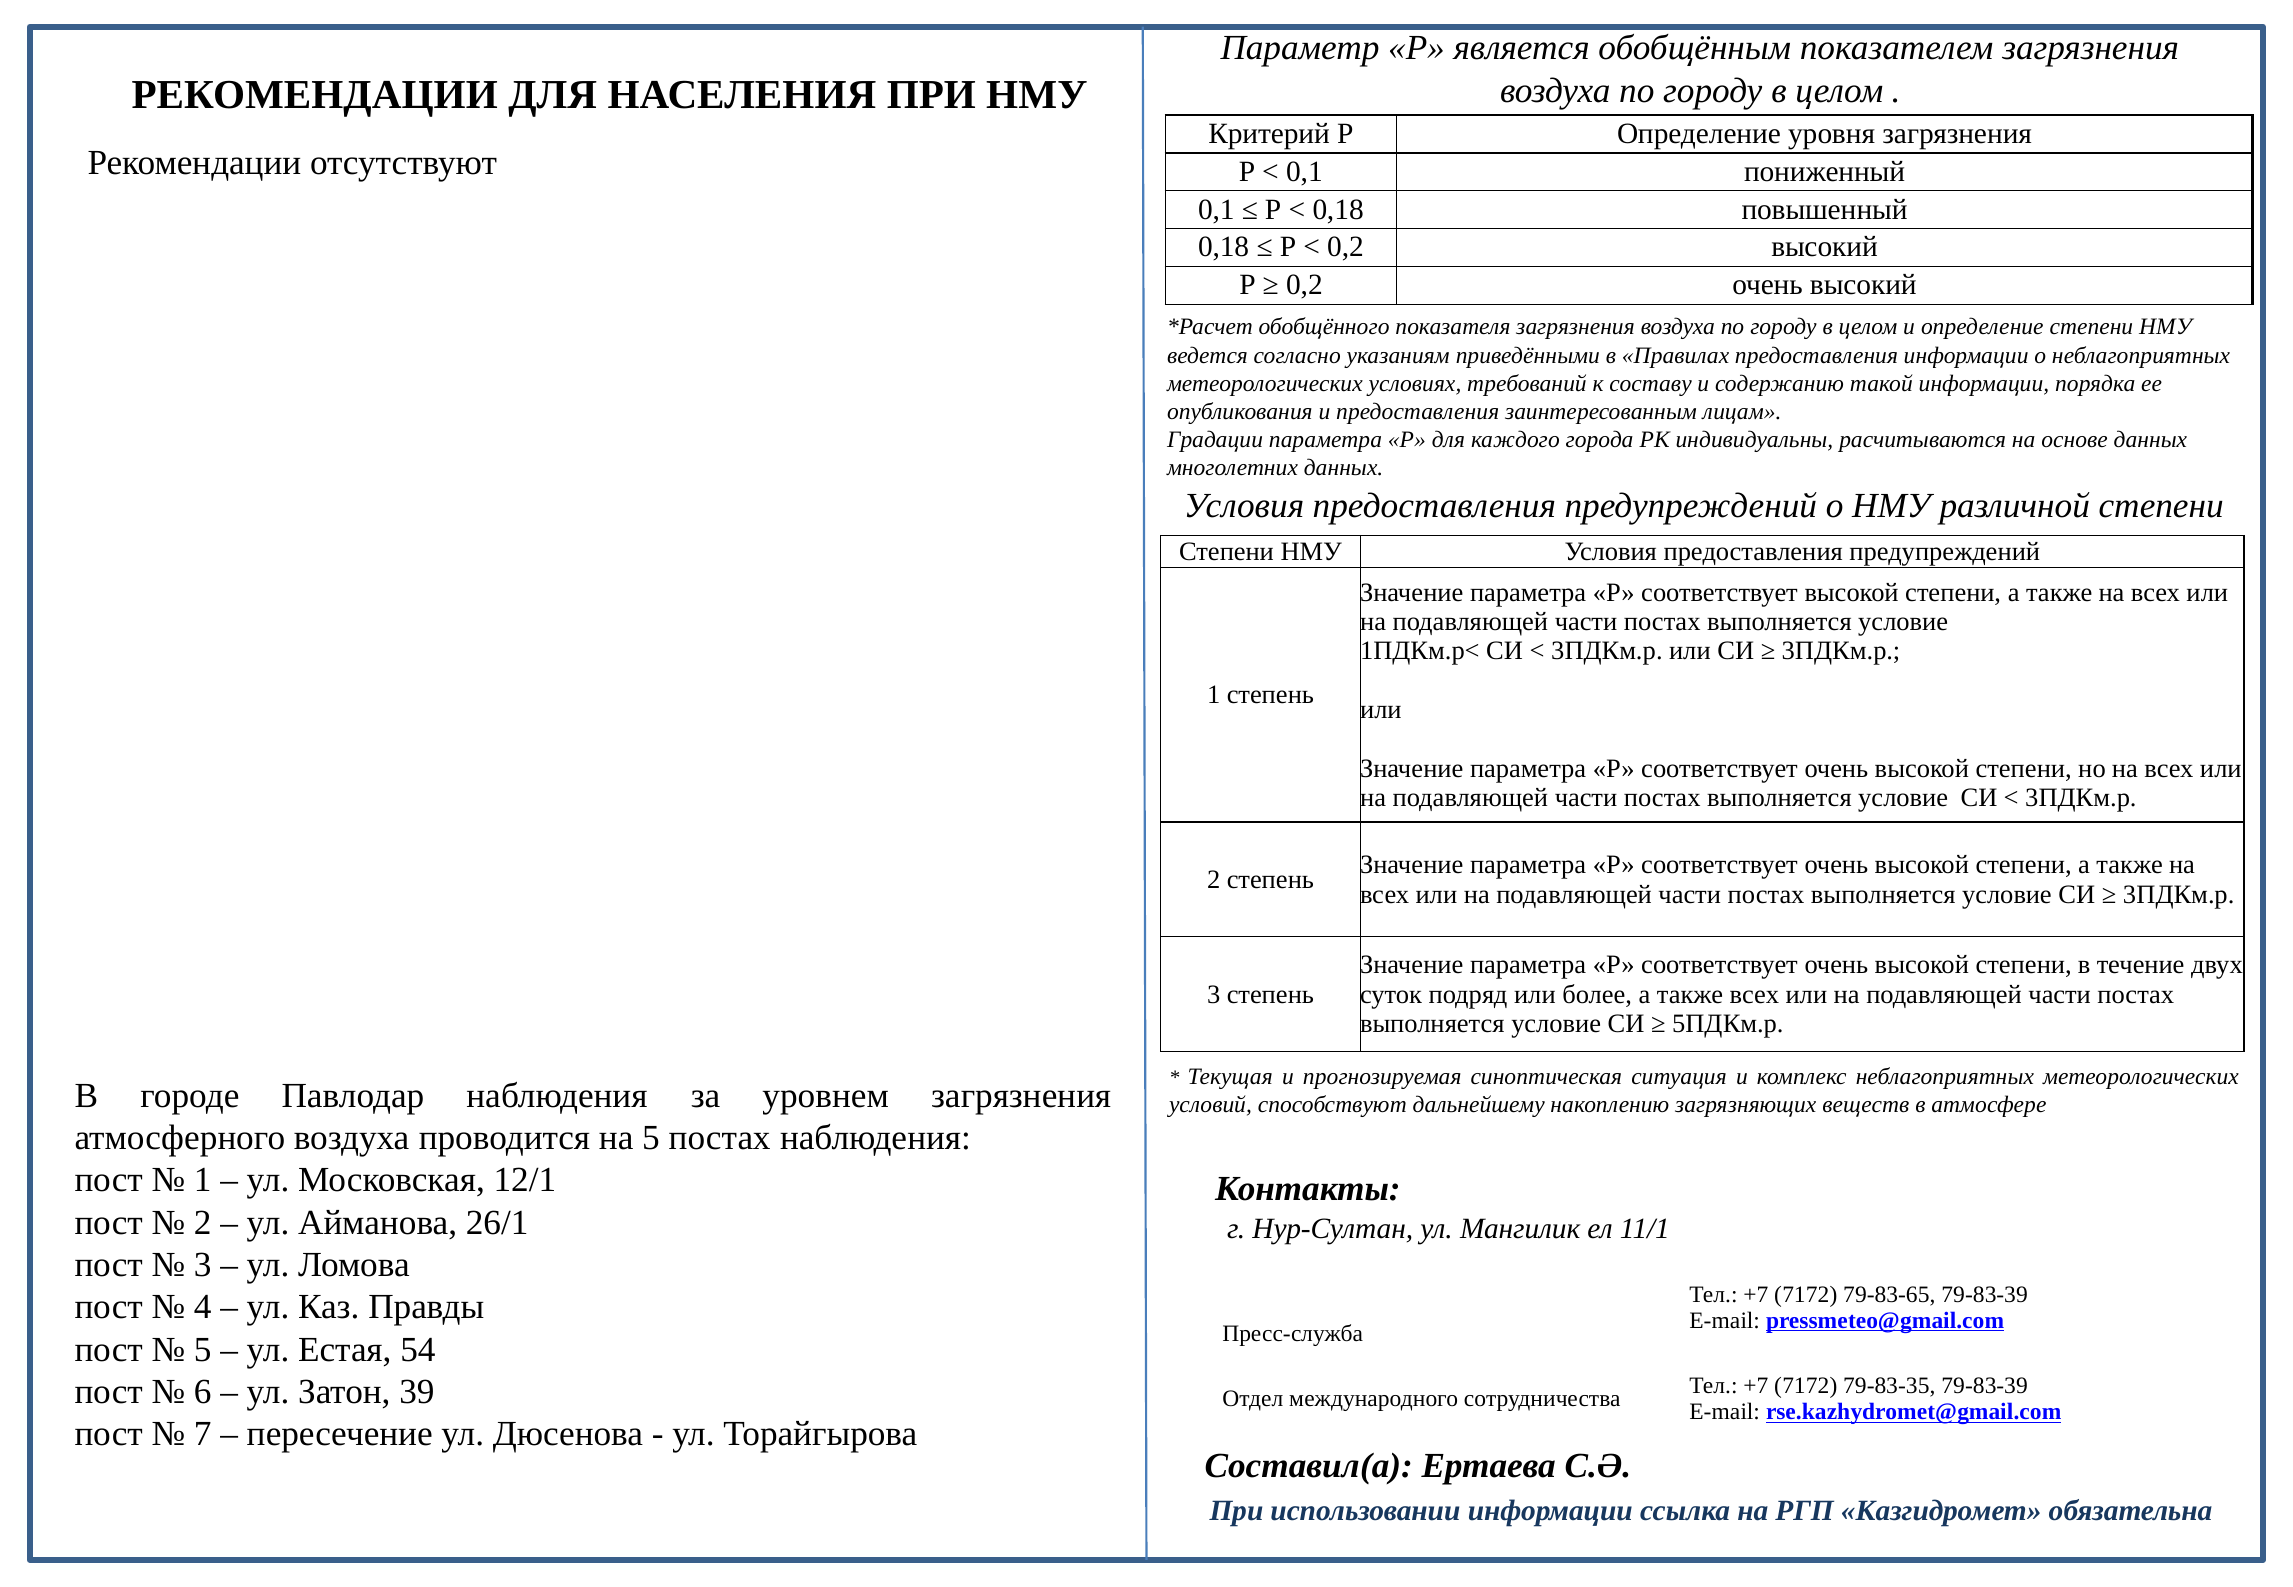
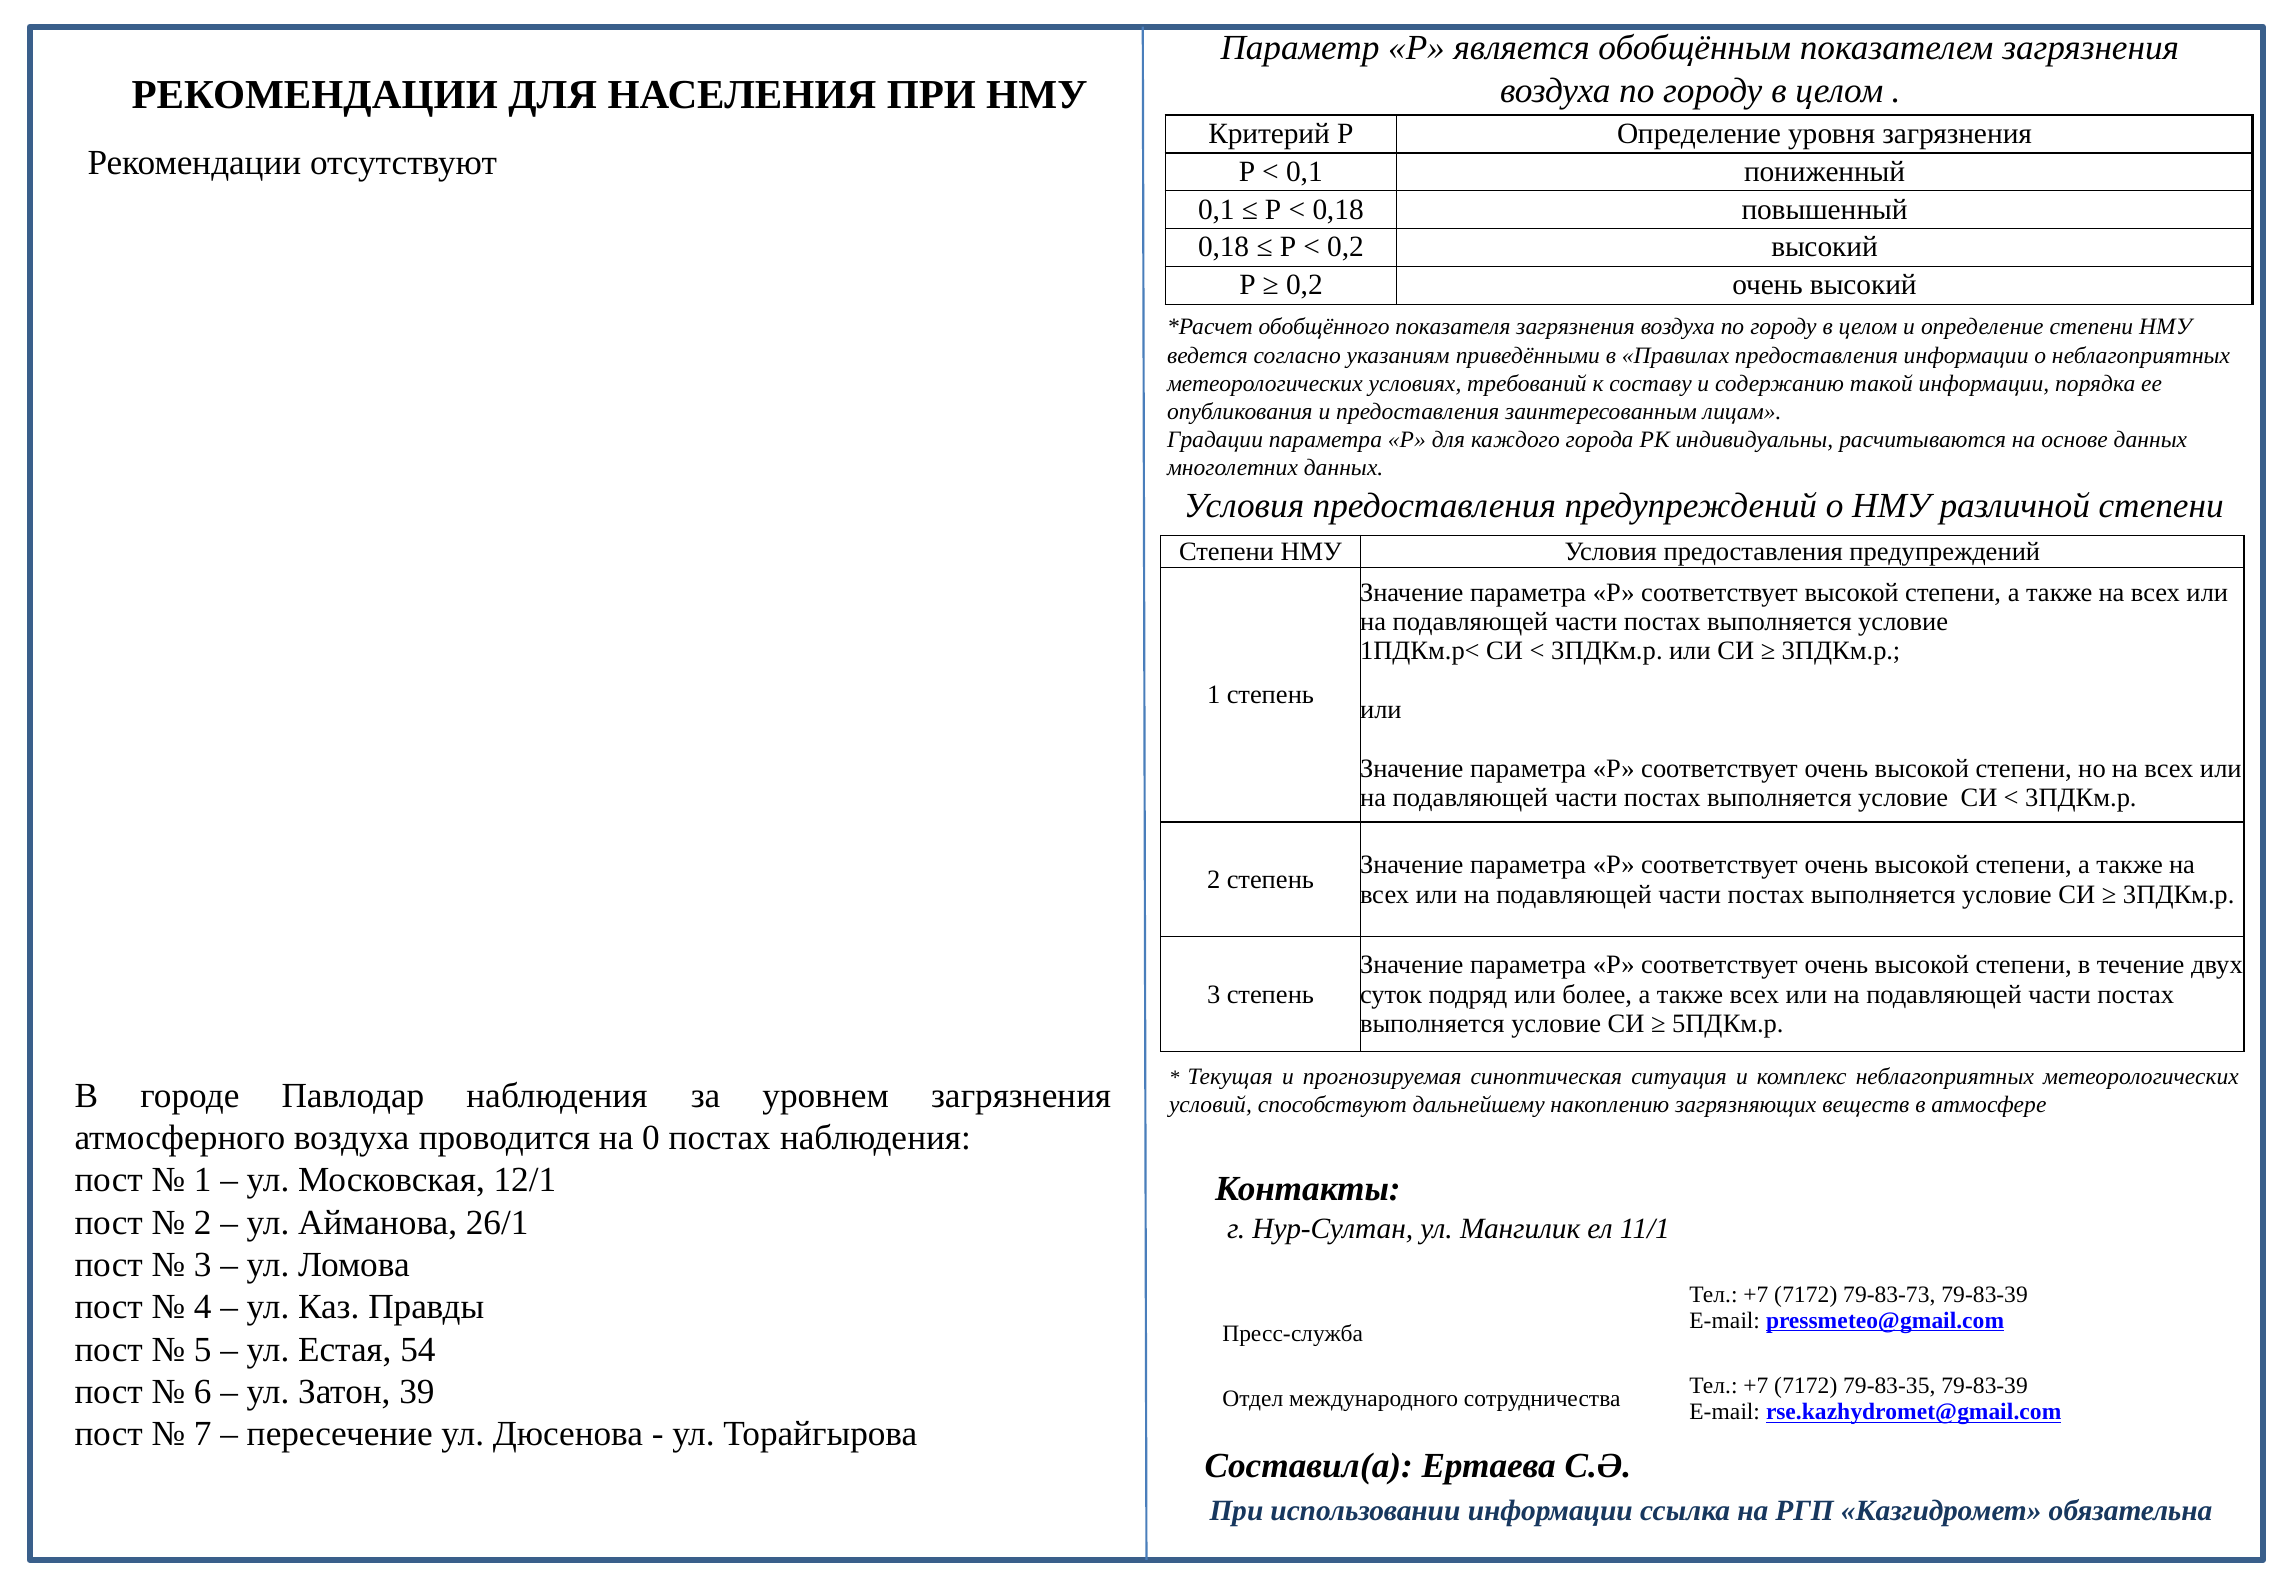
на 5: 5 -> 0
79-83-65: 79-83-65 -> 79-83-73
